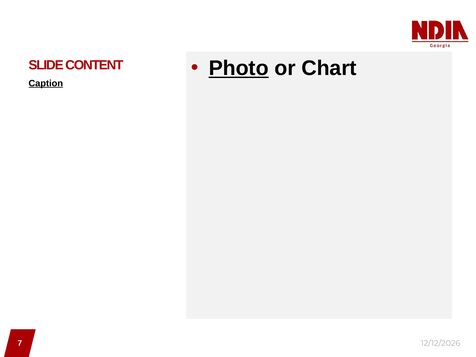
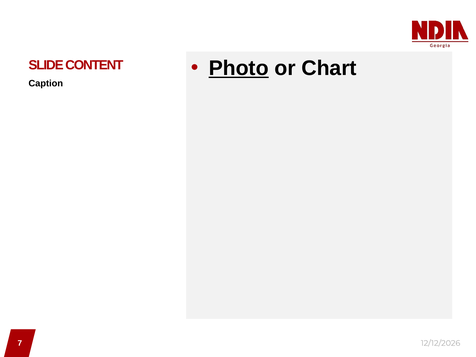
Caption underline: present -> none
